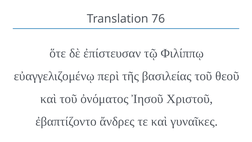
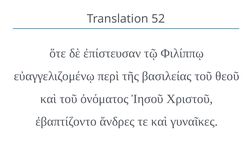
76: 76 -> 52
